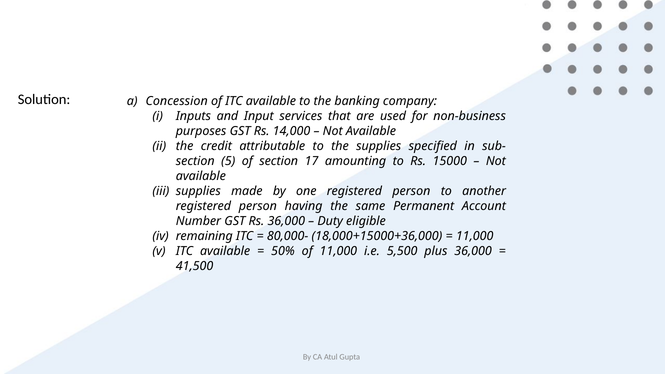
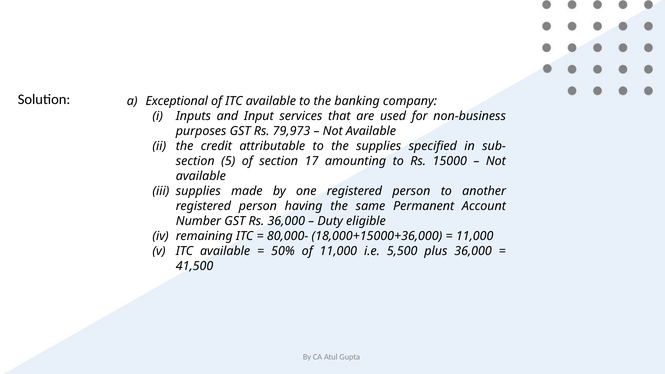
Concession: Concession -> Exceptional
14,000: 14,000 -> 79,973
